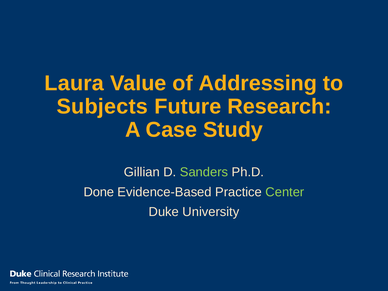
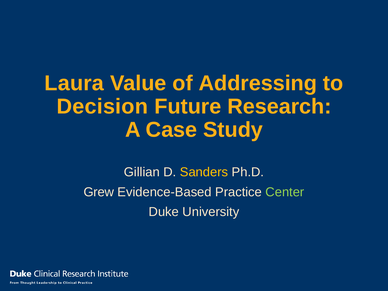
Subjects: Subjects -> Decision
Sanders colour: light green -> yellow
Done: Done -> Grew
